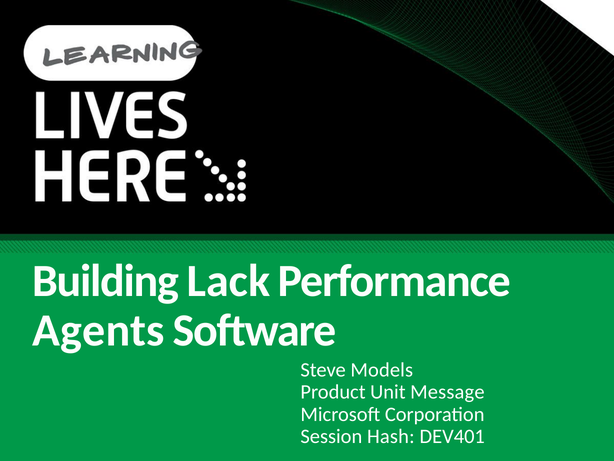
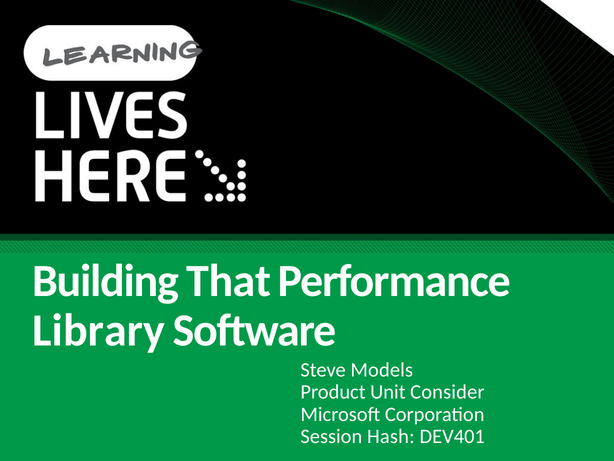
Lack: Lack -> That
Agents: Agents -> Library
Message: Message -> Consider
